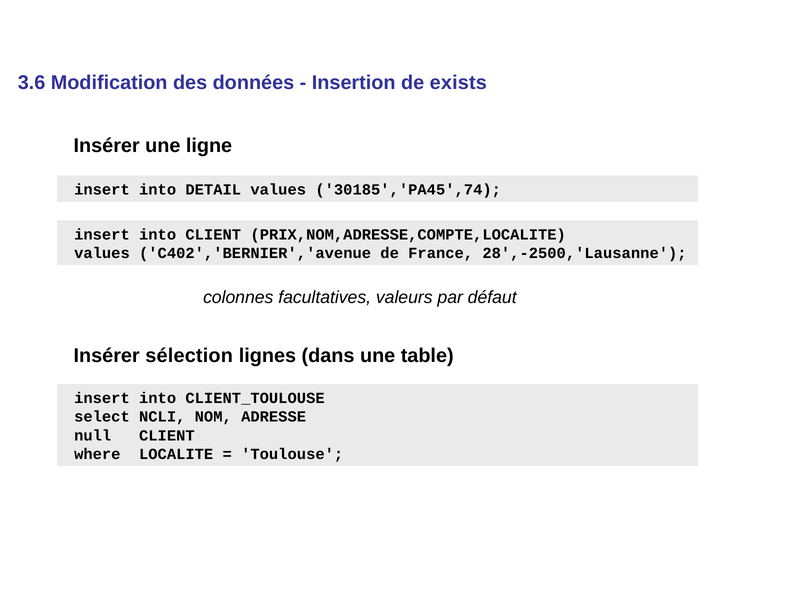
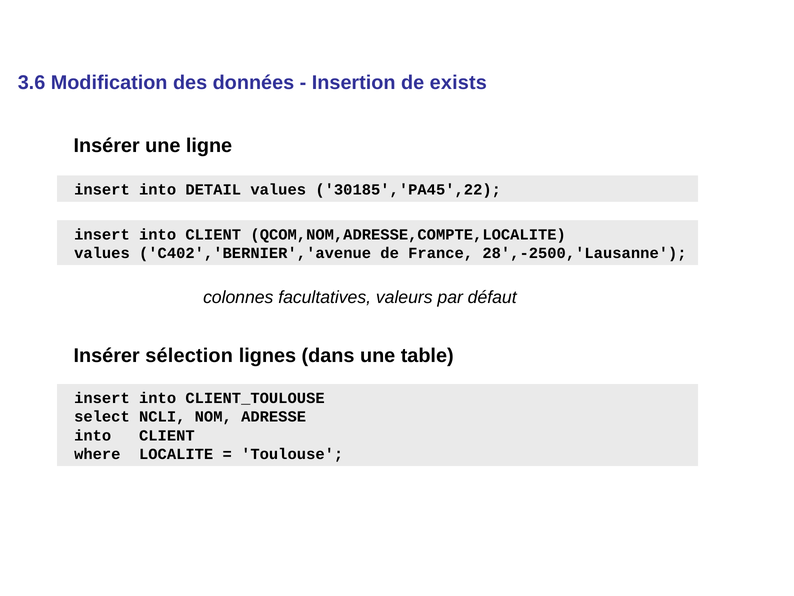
30185','PA45',74: 30185','PA45',74 -> 30185','PA45',22
PRIX,NOM,ADRESSE,COMPTE,LOCALITE: PRIX,NOM,ADRESSE,COMPTE,LOCALITE -> QCOM,NOM,ADRESSE,COMPTE,LOCALITE
null at (93, 435): null -> into
